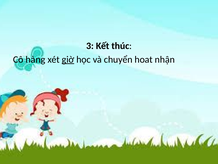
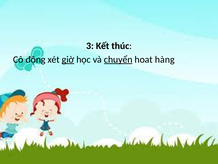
hàng: hàng -> động
chuyển underline: none -> present
nhận: nhận -> hàng
